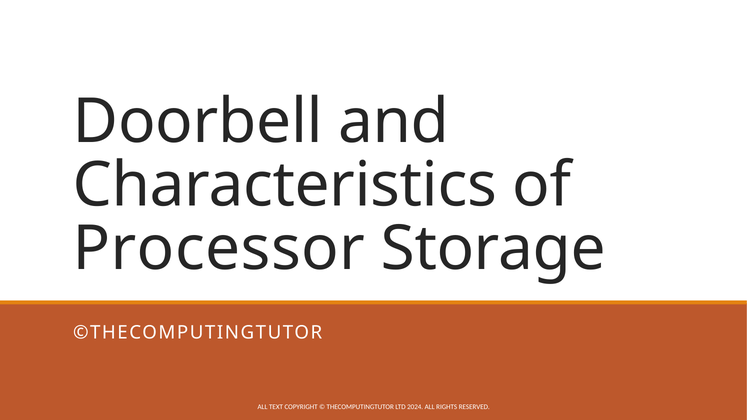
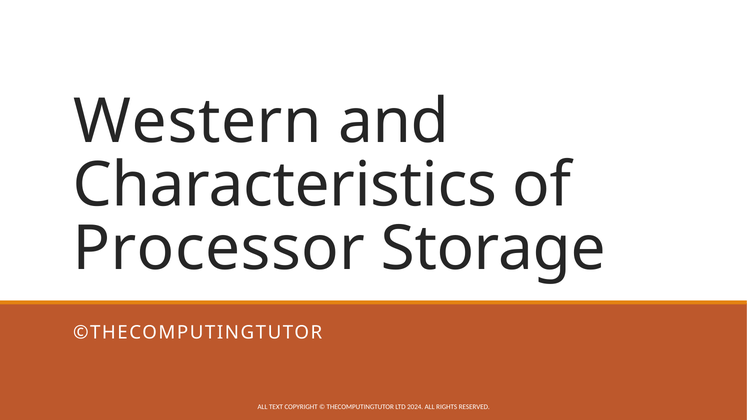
Doorbell: Doorbell -> Western
